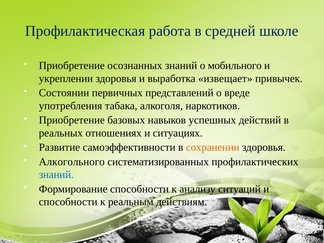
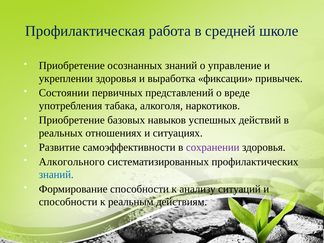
мобильного: мобильного -> управление
извещает: извещает -> фиксации
сохранении colour: orange -> purple
